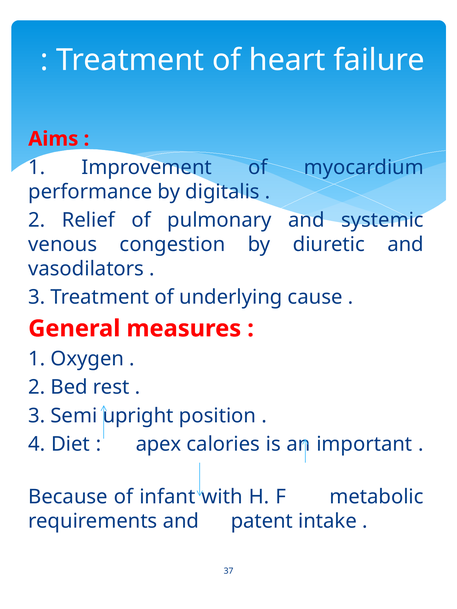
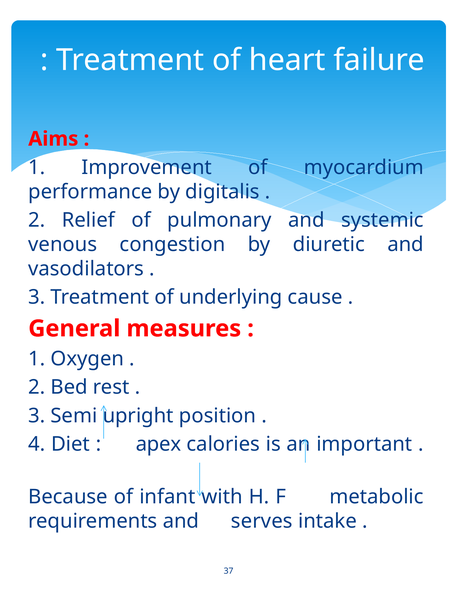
patent: patent -> serves
